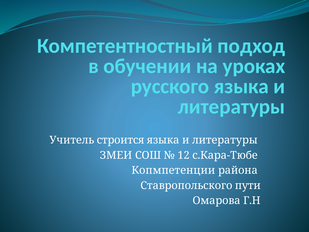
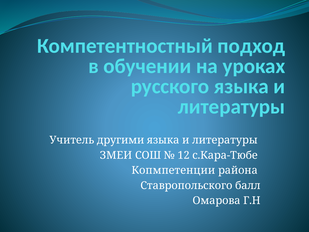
строится: строится -> другими
пути: пути -> балл
